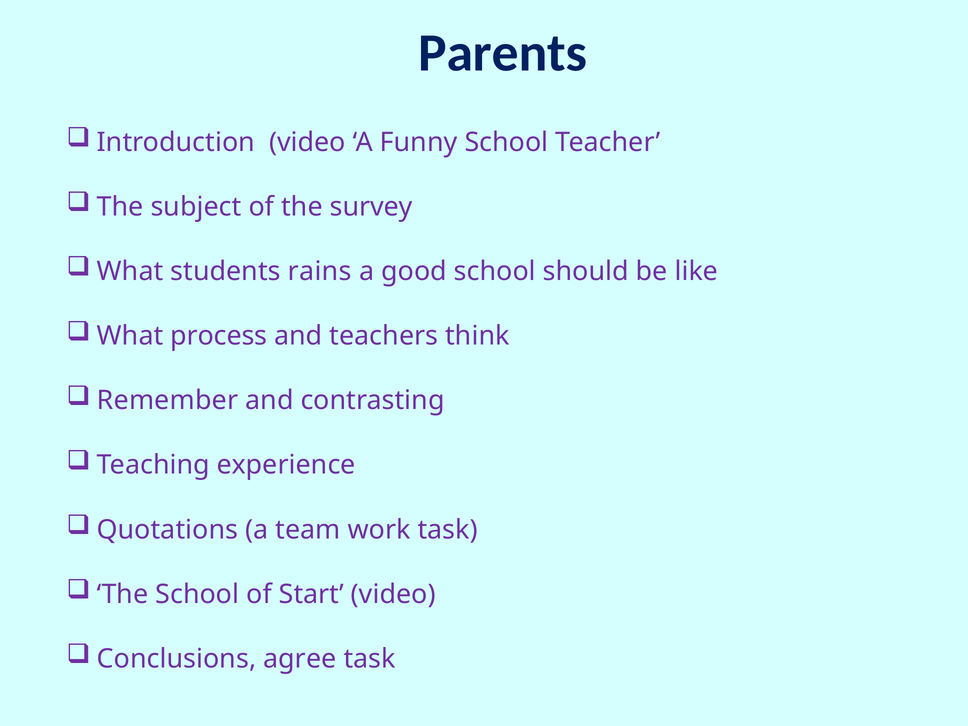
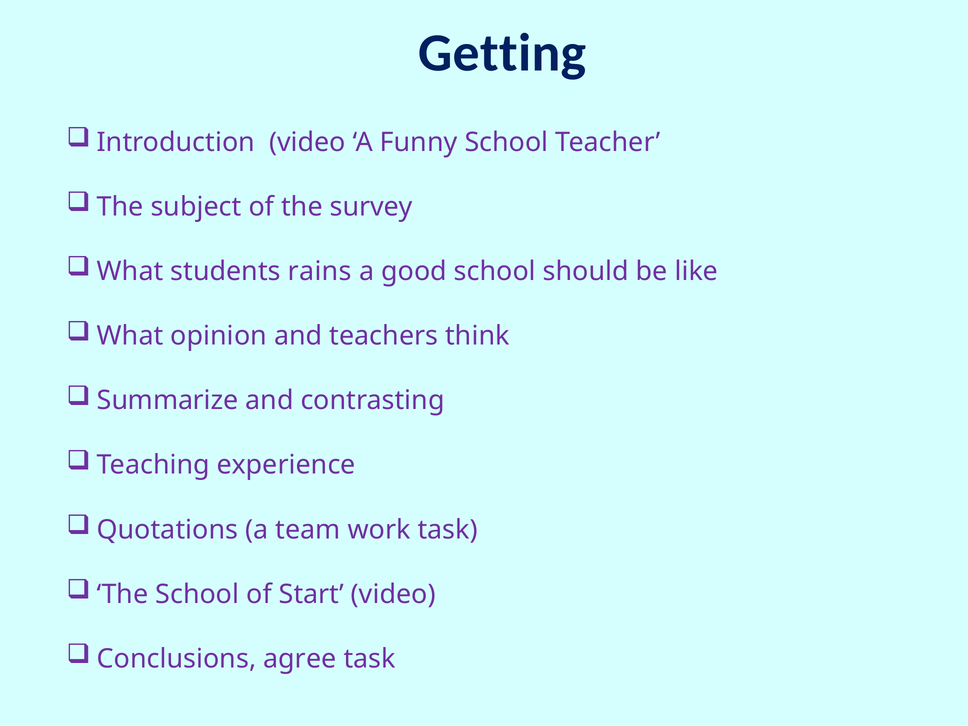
Parents: Parents -> Getting
process: process -> opinion
Remember: Remember -> Summarize
